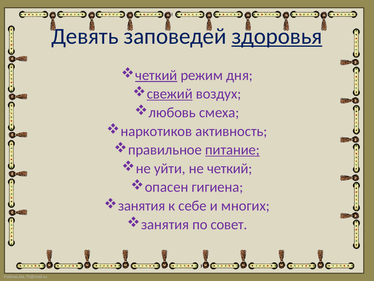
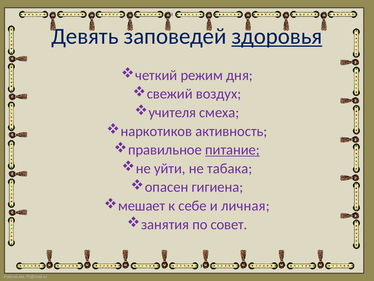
четкий at (156, 75) underline: present -> none
свежий underline: present -> none
любовь: любовь -> учителя
не четкий: четкий -> табака
занятия at (142, 205): занятия -> мешает
многих: многих -> личная
